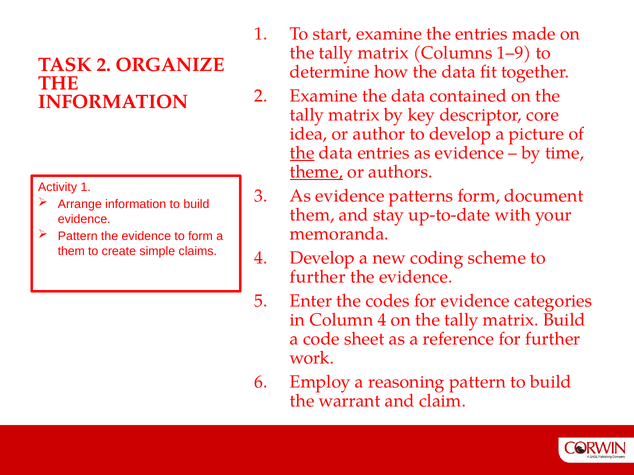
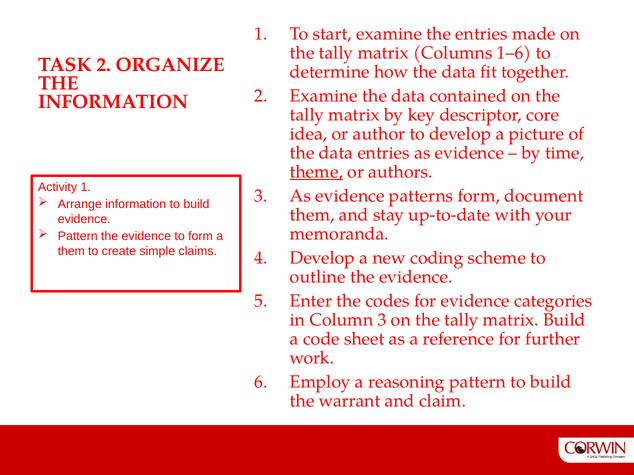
1–9: 1–9 -> 1–6
the at (302, 153) underline: present -> none
further at (318, 277): further -> outline
Column 4: 4 -> 3
